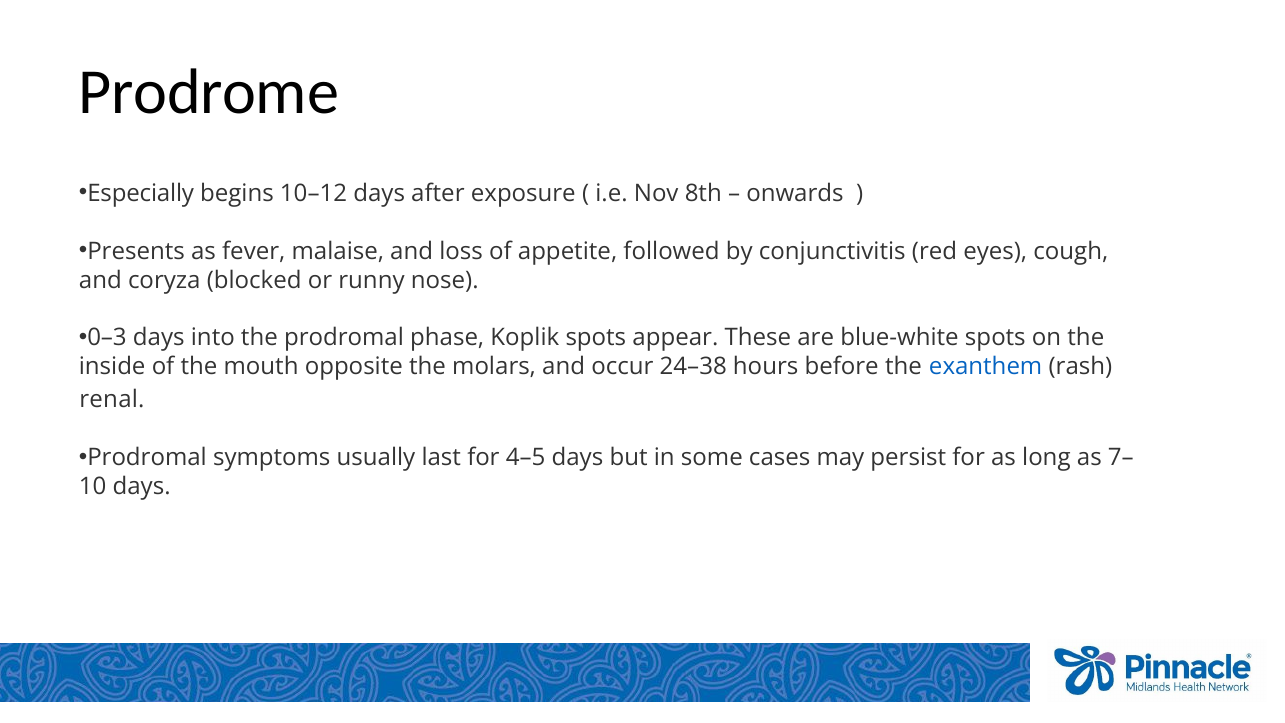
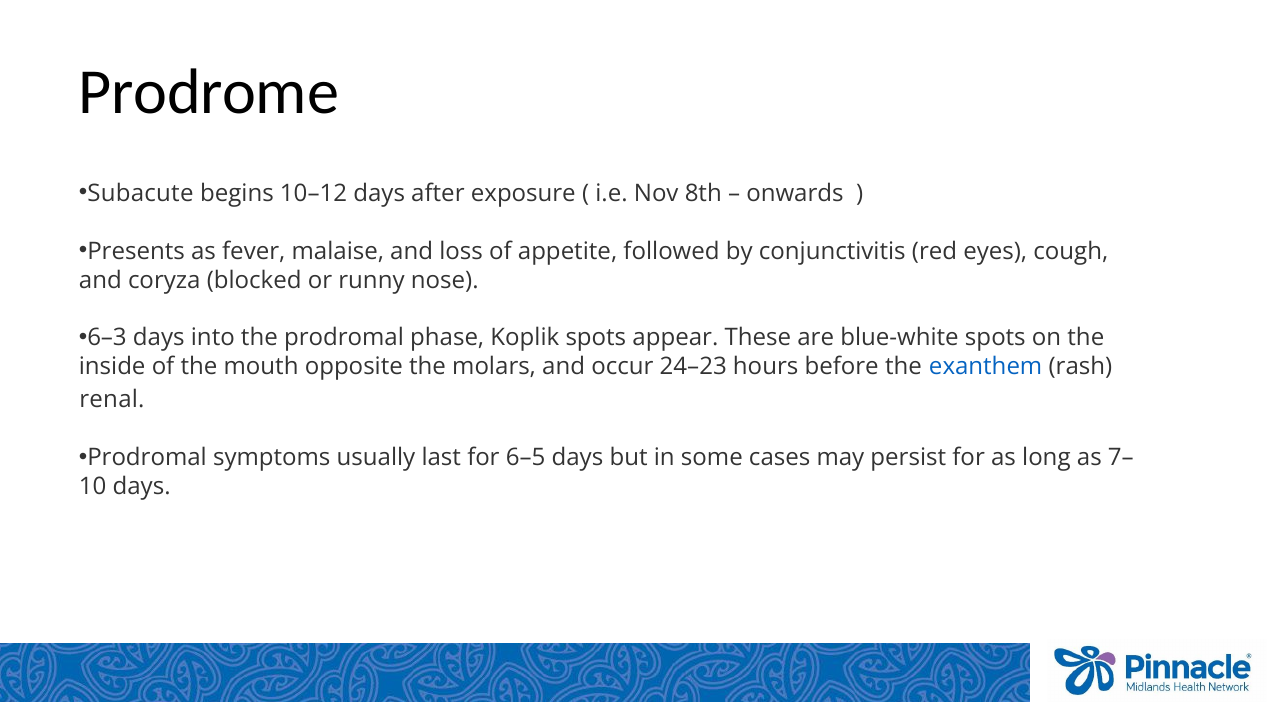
Especially: Especially -> Subacute
0–3: 0–3 -> 6–3
24–38: 24–38 -> 24–23
4–5: 4–5 -> 6–5
